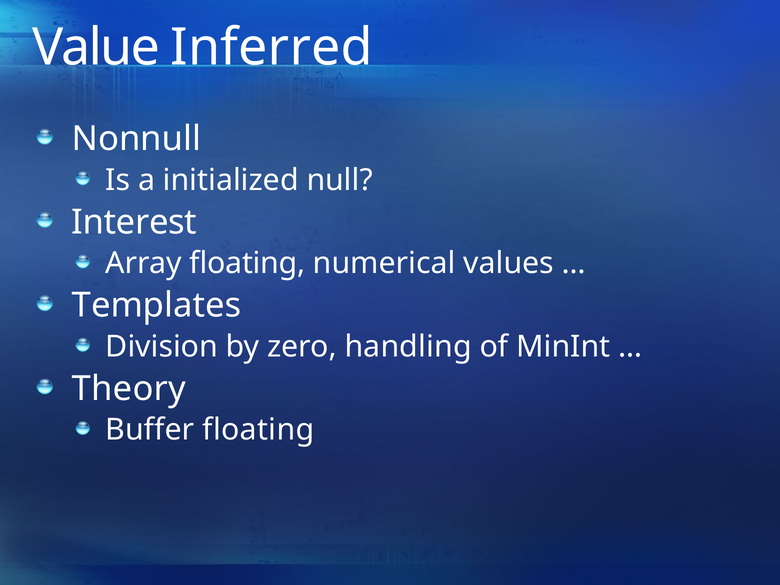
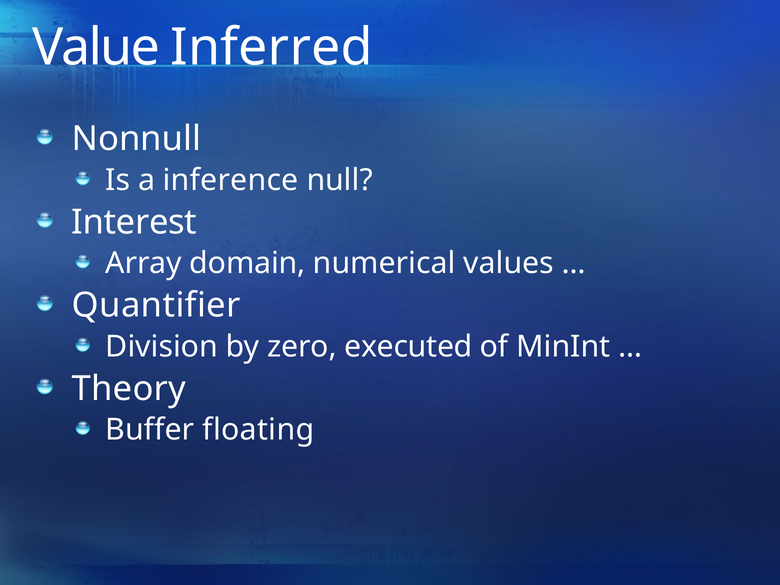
initialized: initialized -> inference
Array floating: floating -> domain
Templates: Templates -> Quantifier
handling: handling -> executed
